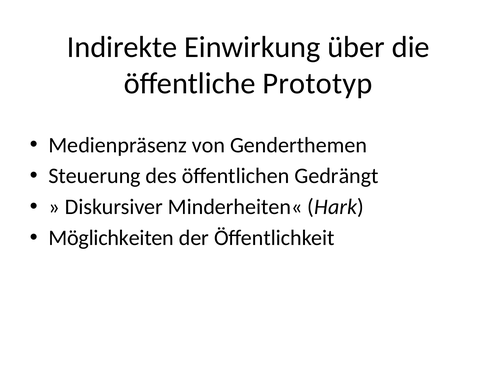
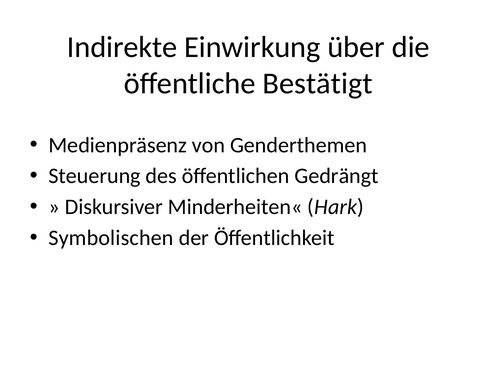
Prototyp: Prototyp -> Bestätigt
Möglichkeiten: Möglichkeiten -> Symbolischen
